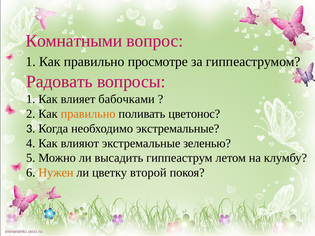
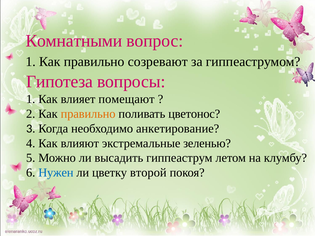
просмотре: просмотре -> созревают
Радовать: Радовать -> Гипотеза
бабочками: бабочками -> помещают
необходимо экстремальные: экстремальные -> анкетирование
Нужен colour: orange -> blue
